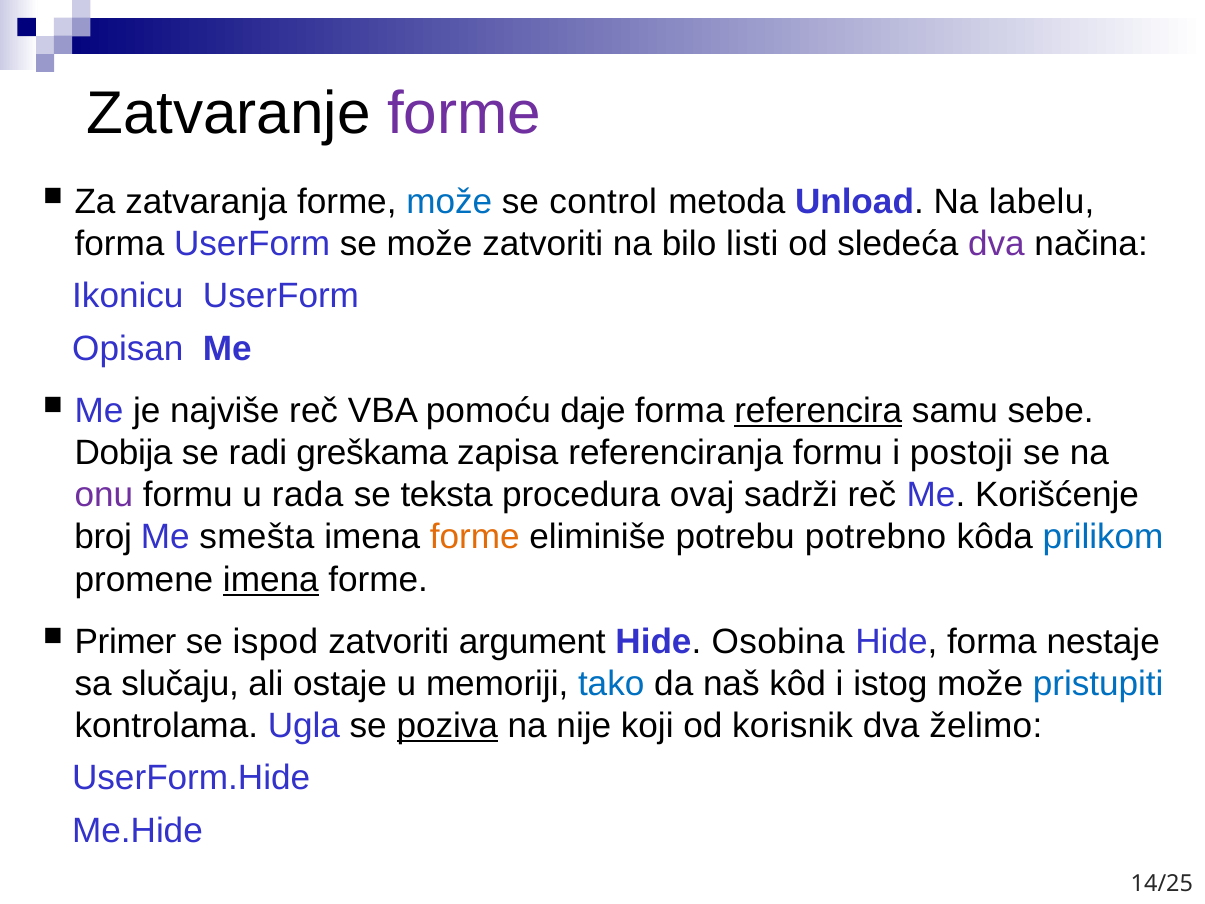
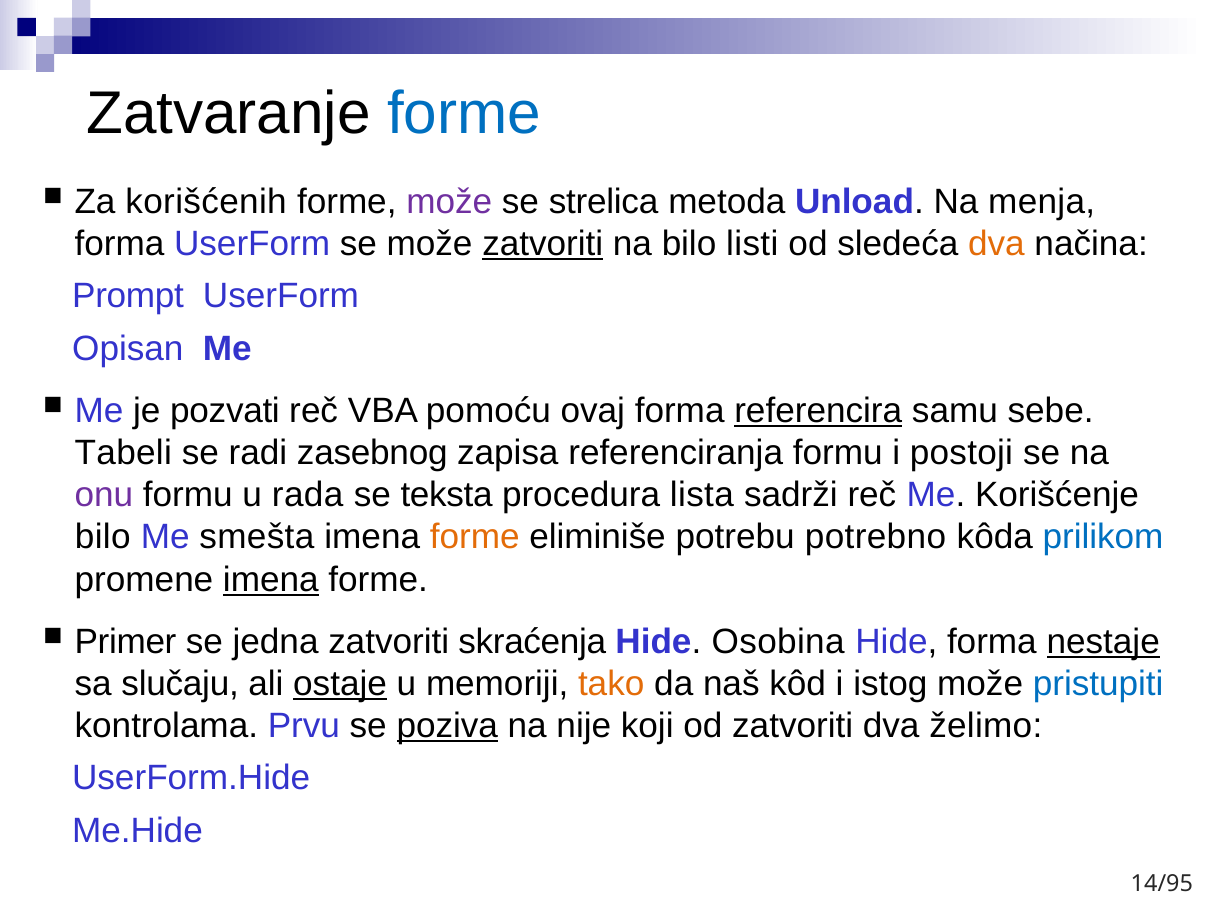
forme at (464, 113) colour: purple -> blue
zatvaranja: zatvaranja -> korišćenih
može at (449, 202) colour: blue -> purple
control: control -> strelica
labelu: labelu -> menja
zatvoriti at (543, 244) underline: none -> present
dva at (996, 244) colour: purple -> orange
Ikonicu: Ikonicu -> Prompt
najviše: najviše -> pozvati
daje: daje -> ovaj
Dobija: Dobija -> Tabeli
greškama: greškama -> zasebnog
ovaj: ovaj -> lista
broj at (103, 537): broj -> bilo
ispod: ispod -> jedna
argument: argument -> skraćenja
nestaje underline: none -> present
ostaje underline: none -> present
tako colour: blue -> orange
Ugla: Ugla -> Prvu
od korisnik: korisnik -> zatvoriti
14/25: 14/25 -> 14/95
